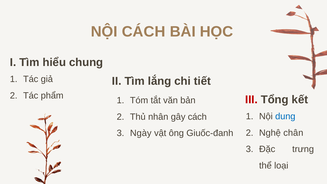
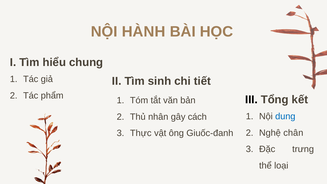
NỘI CÁCH: CÁCH -> HÀNH
lắng: lắng -> sinh
III colour: red -> black
Ngày: Ngày -> Thực
